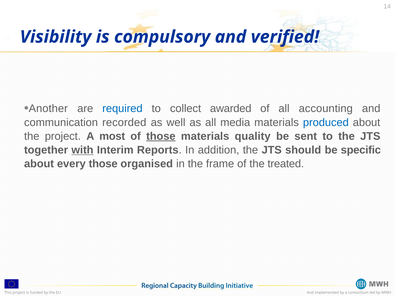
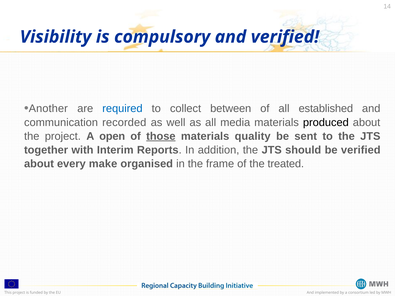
awarded: awarded -> between
accounting: accounting -> established
produced colour: blue -> black
most: most -> open
with underline: present -> none
be specific: specific -> verified
every those: those -> make
